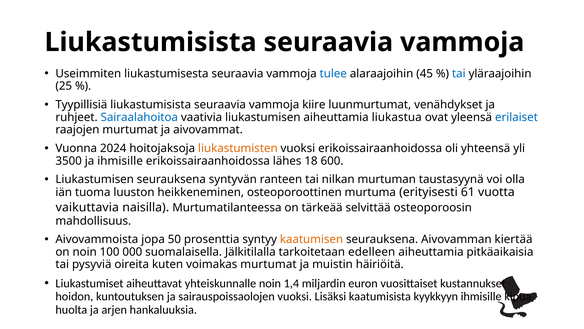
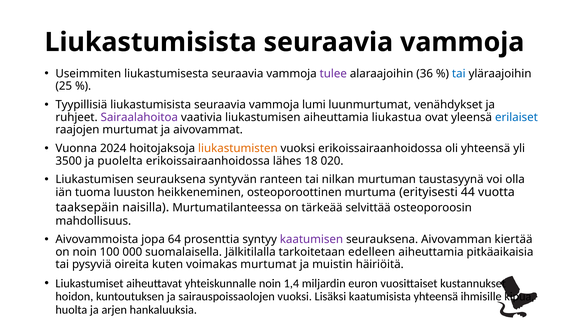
tulee colour: blue -> purple
45: 45 -> 36
kiire: kiire -> lumi
Sairaalahoitoa colour: blue -> purple
ja ihmisille: ihmisille -> puolelta
600: 600 -> 020
61: 61 -> 44
vaikuttavia: vaikuttavia -> taaksepäin
50: 50 -> 64
kaatumisen colour: orange -> purple
kaatumisista kyykkyyn: kyykkyyn -> yhteensä
